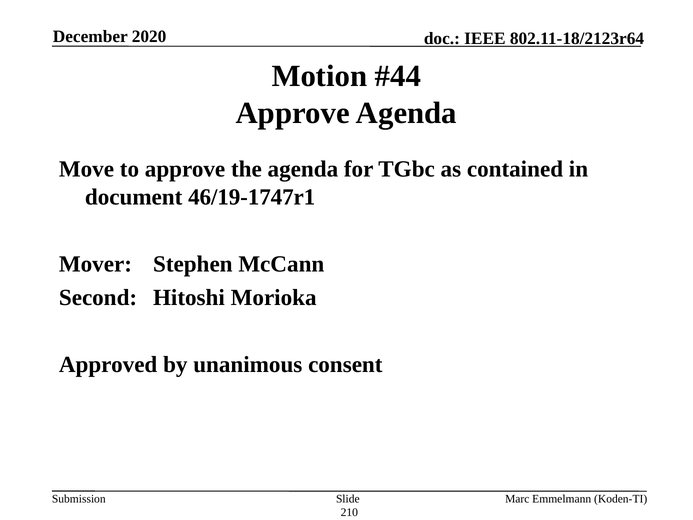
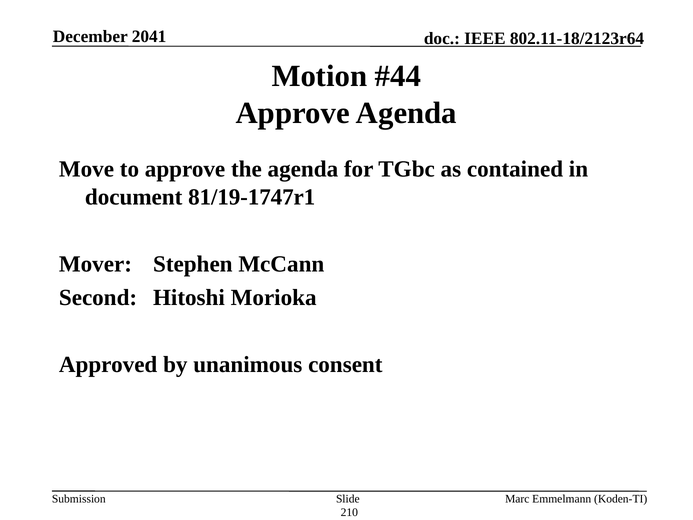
2020: 2020 -> 2041
46/19-1747r1: 46/19-1747r1 -> 81/19-1747r1
